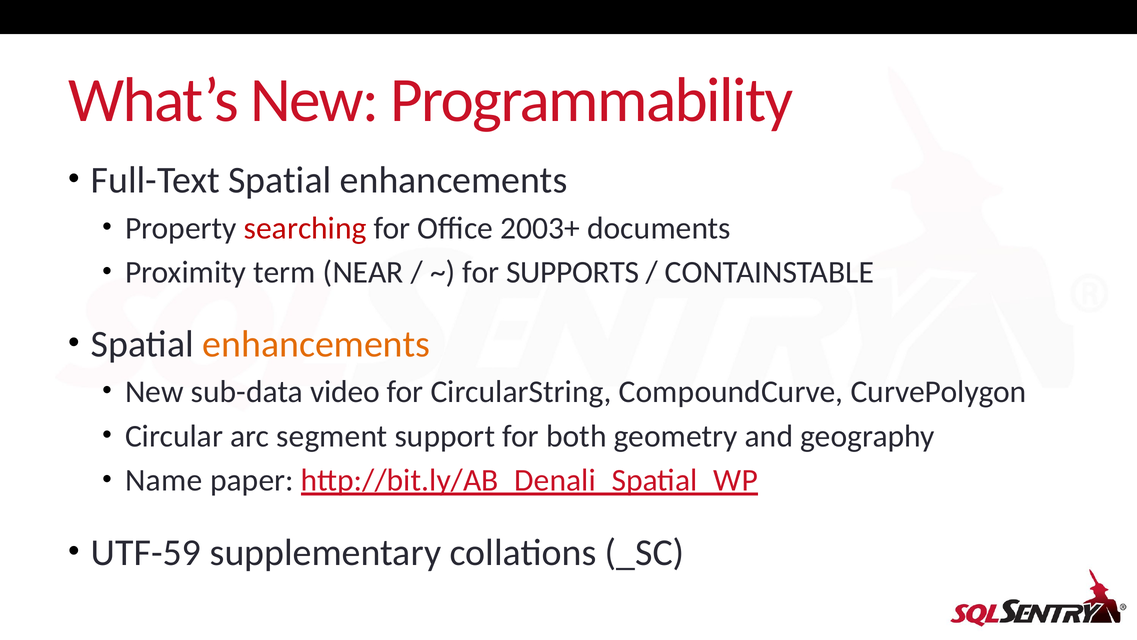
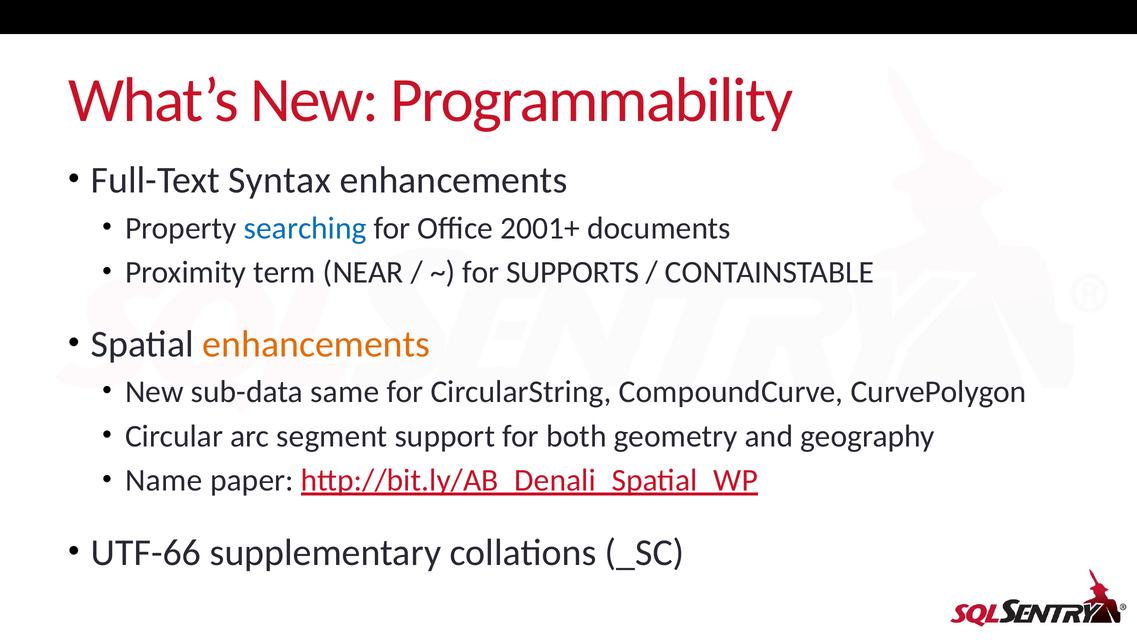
Full-Text Spatial: Spatial -> Syntax
searching colour: red -> blue
2003+: 2003+ -> 2001+
video: video -> same
UTF-59: UTF-59 -> UTF-66
